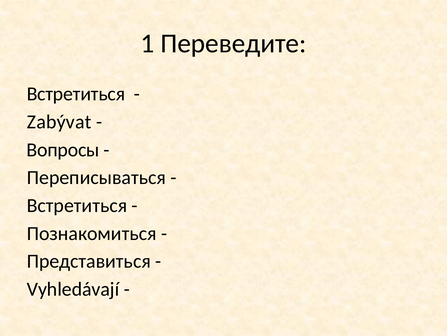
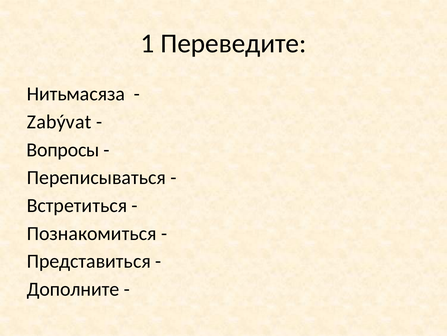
Встретиться at (76, 94): Встретиться -> Нитьмасяза
Vyhledávají: Vyhledávají -> Дополните
